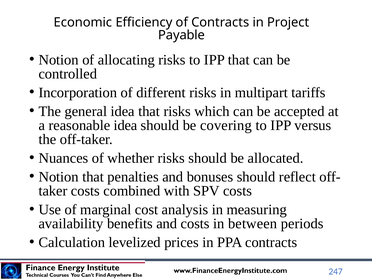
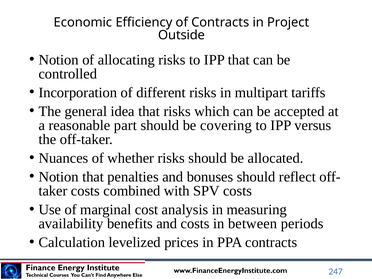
Payable: Payable -> Outside
reasonable idea: idea -> part
